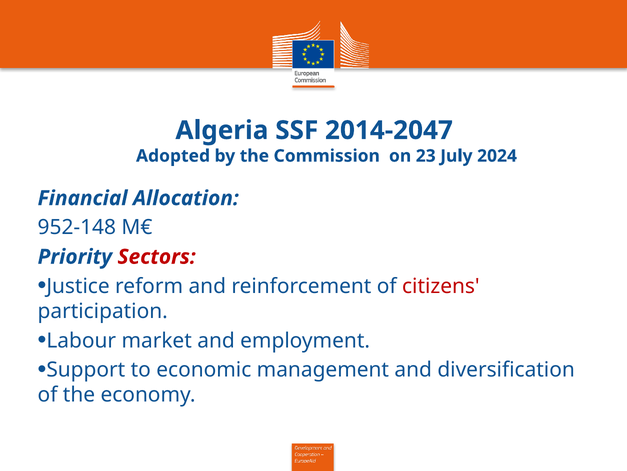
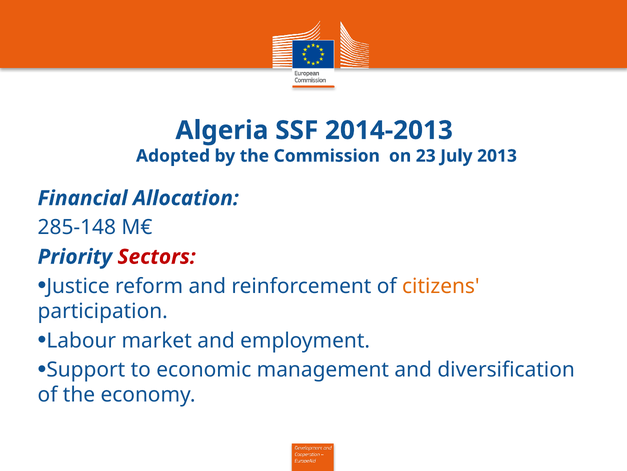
2014-2047: 2014-2047 -> 2014-2013
2024: 2024 -> 2013
952-148: 952-148 -> 285-148
citizens colour: red -> orange
